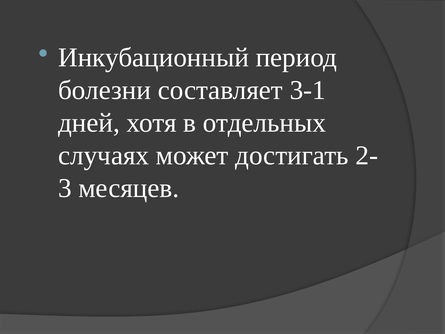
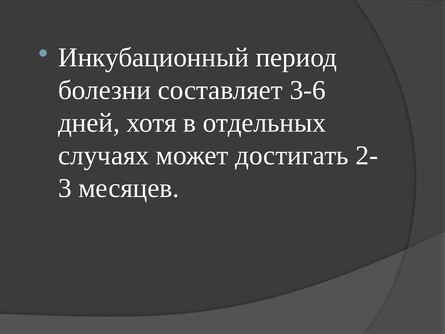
3-1: 3-1 -> 3-6
